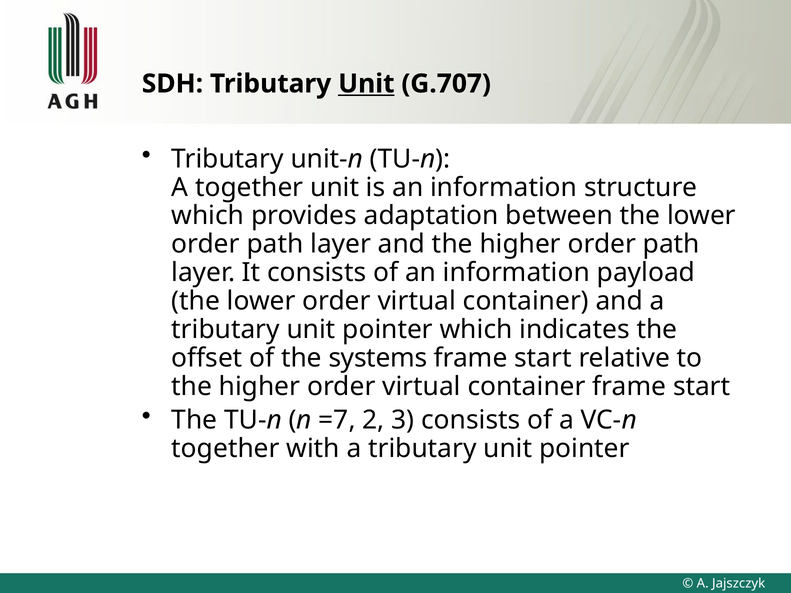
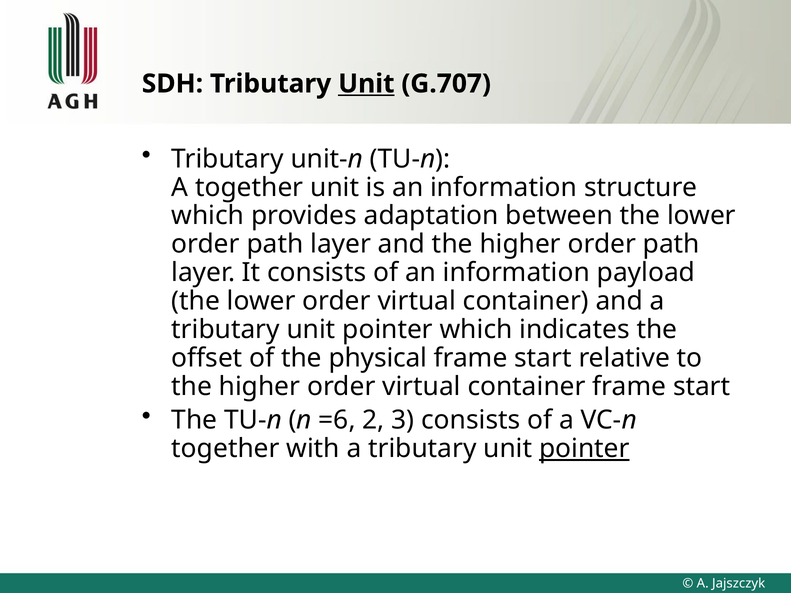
systems: systems -> physical
=7: =7 -> =6
pointer at (584, 449) underline: none -> present
